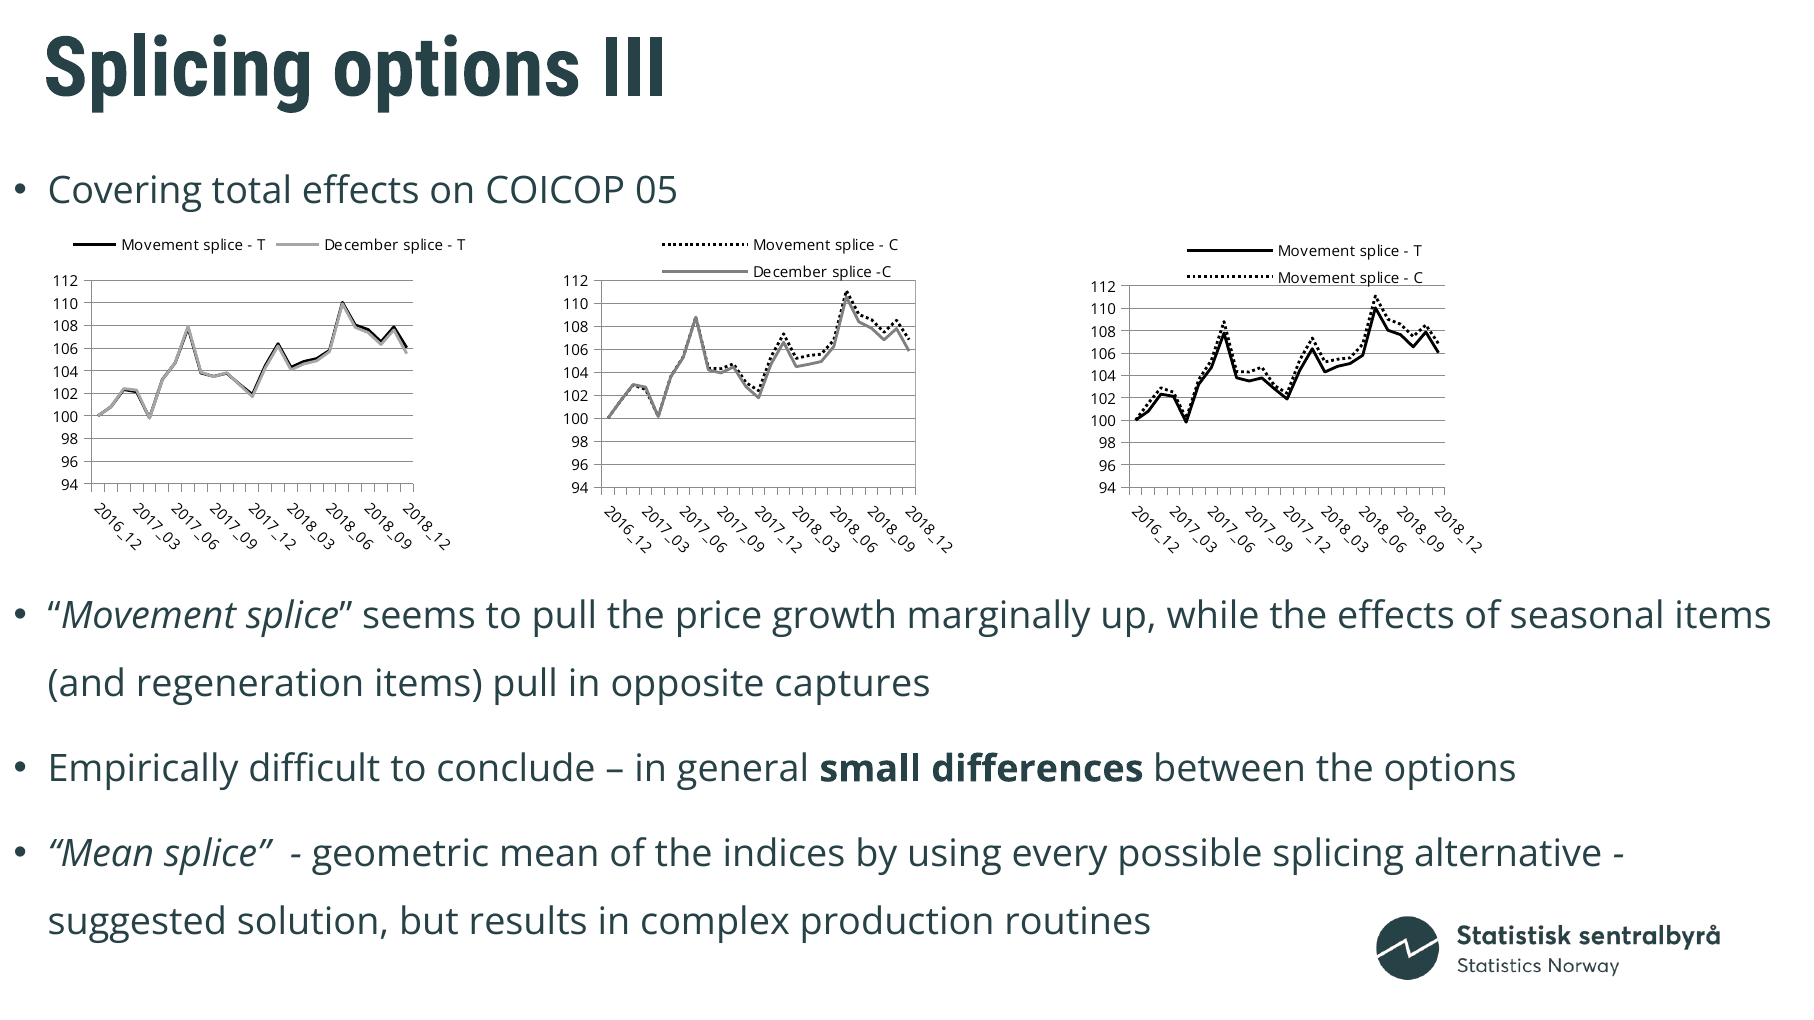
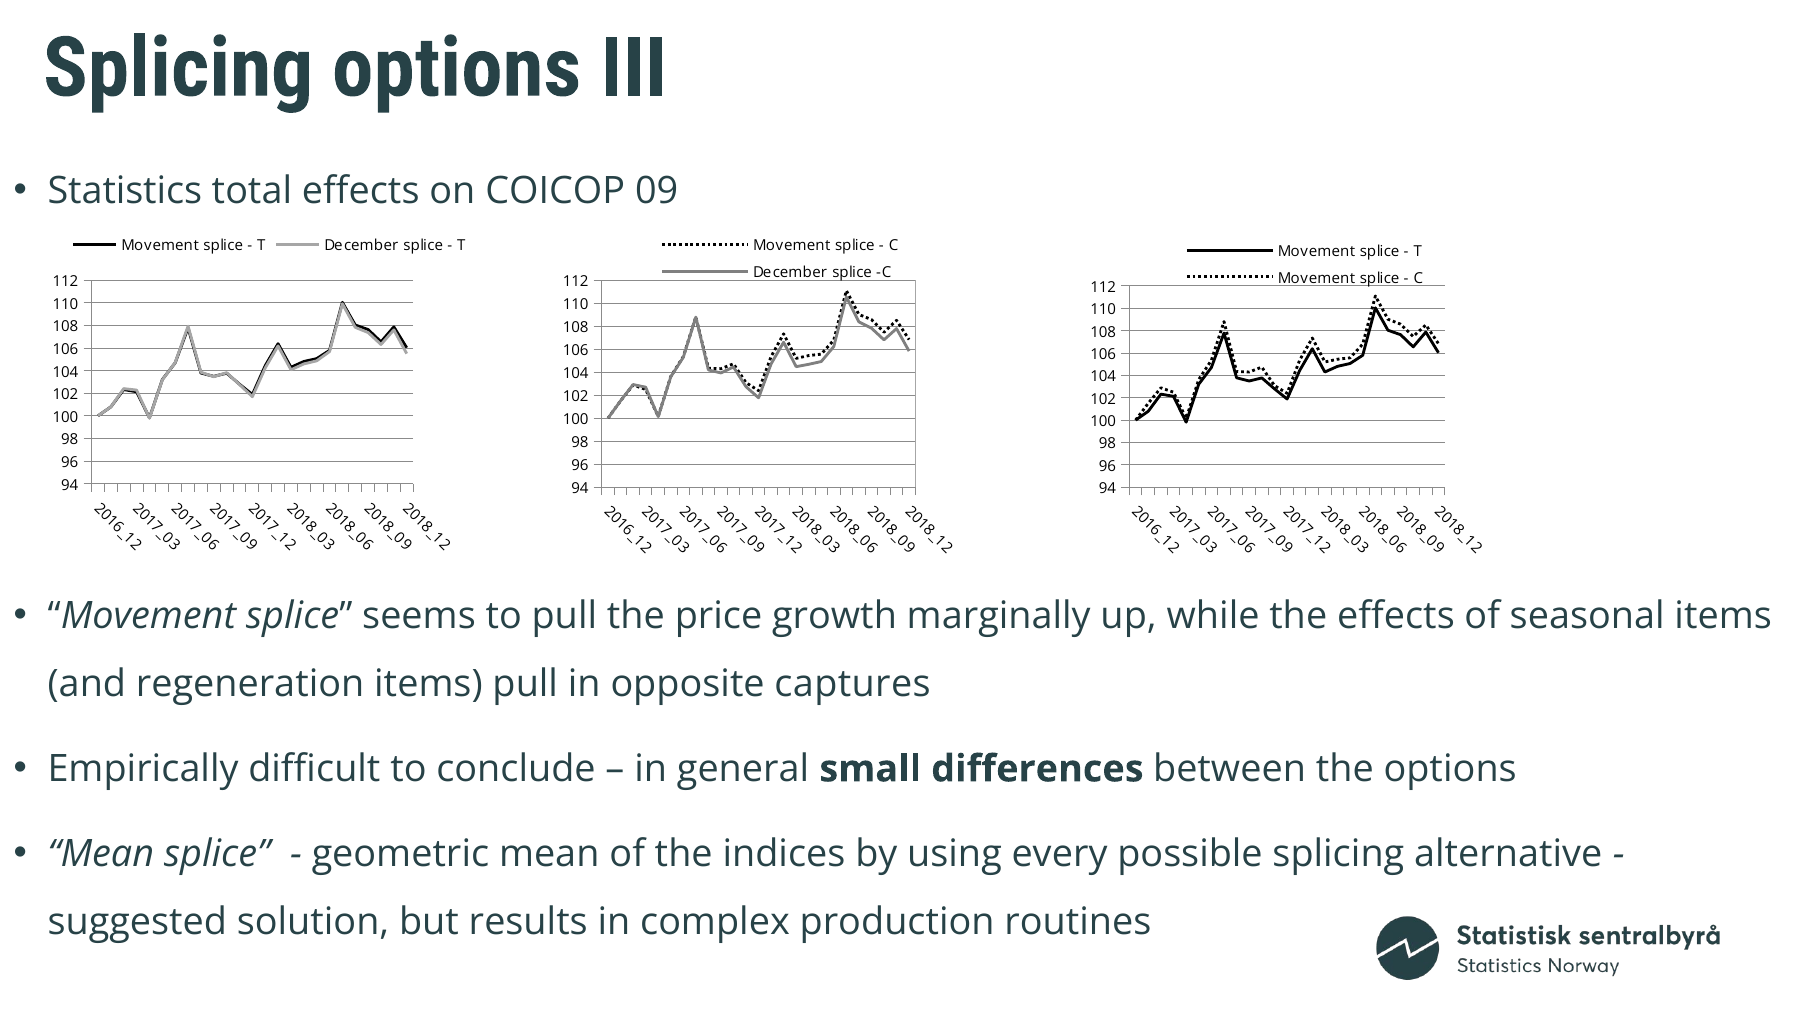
Covering: Covering -> Statistics
05: 05 -> 09
